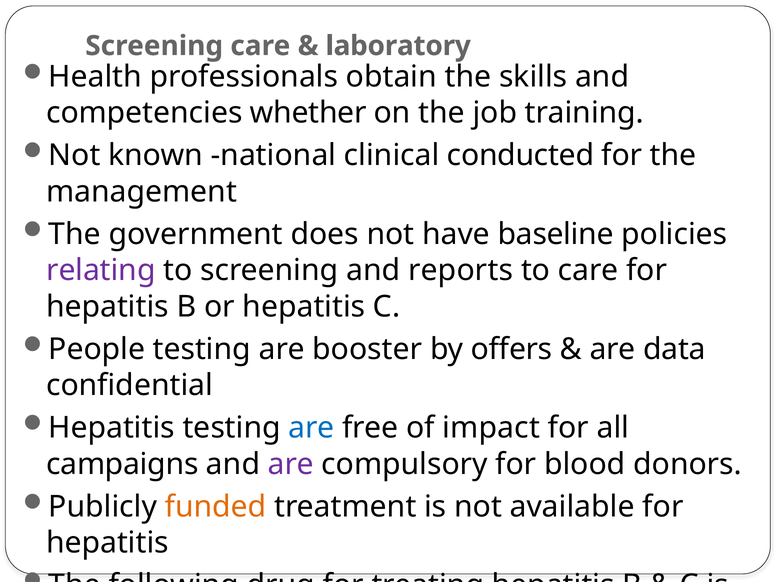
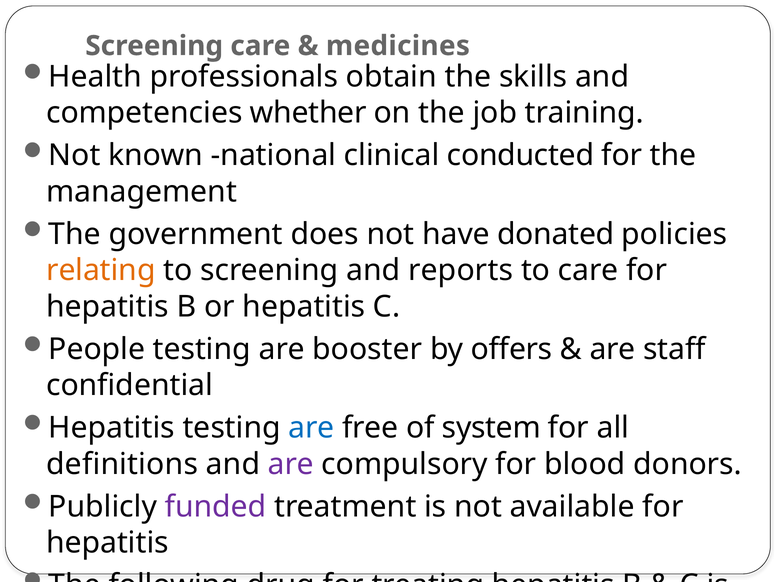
laboratory at (398, 46): laboratory -> medicines
baseline: baseline -> donated
relating colour: purple -> orange
data: data -> staff
impact: impact -> system
campaigns: campaigns -> definitions
funded colour: orange -> purple
